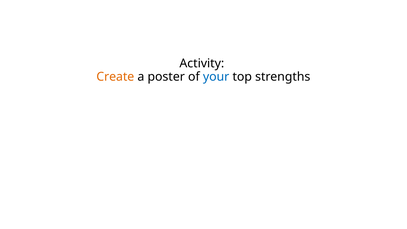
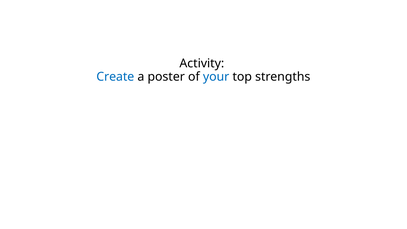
Create colour: orange -> blue
